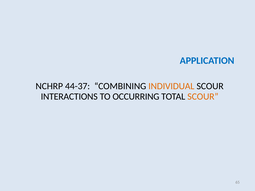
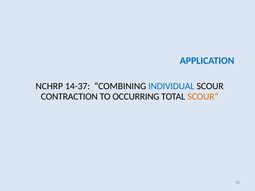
44-37: 44-37 -> 14-37
INDIVIDUAL colour: orange -> blue
INTERACTIONS: INTERACTIONS -> CONTRACTION
